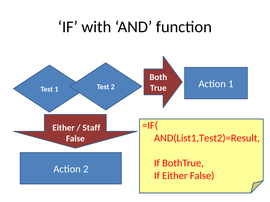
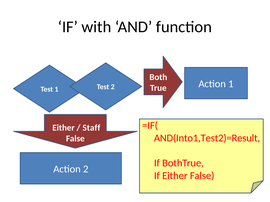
AND(List1,Test2)=Result: AND(List1,Test2)=Result -> AND(Into1,Test2)=Result
